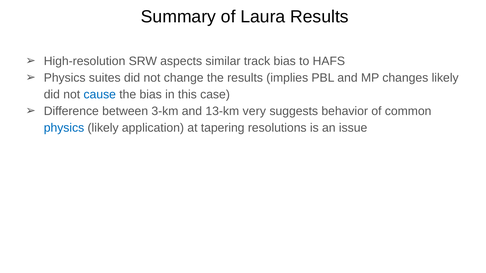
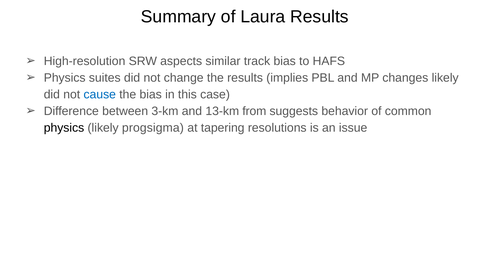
very: very -> from
physics at (64, 128) colour: blue -> black
application: application -> progsigma
